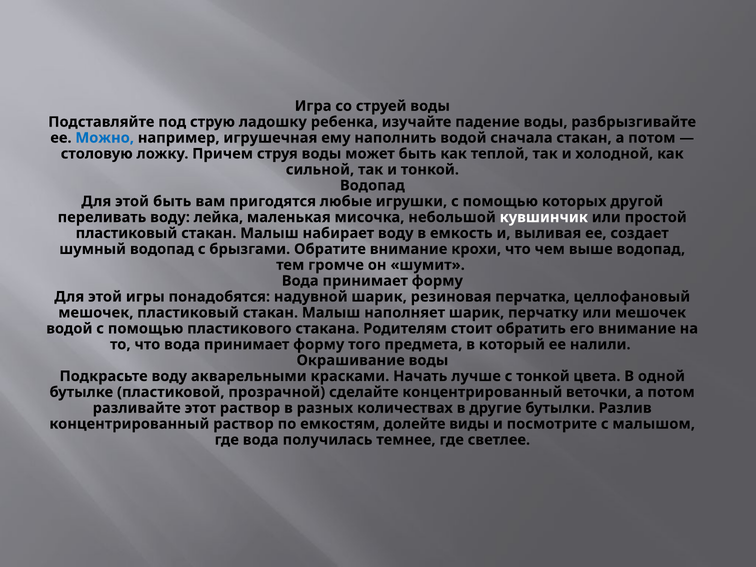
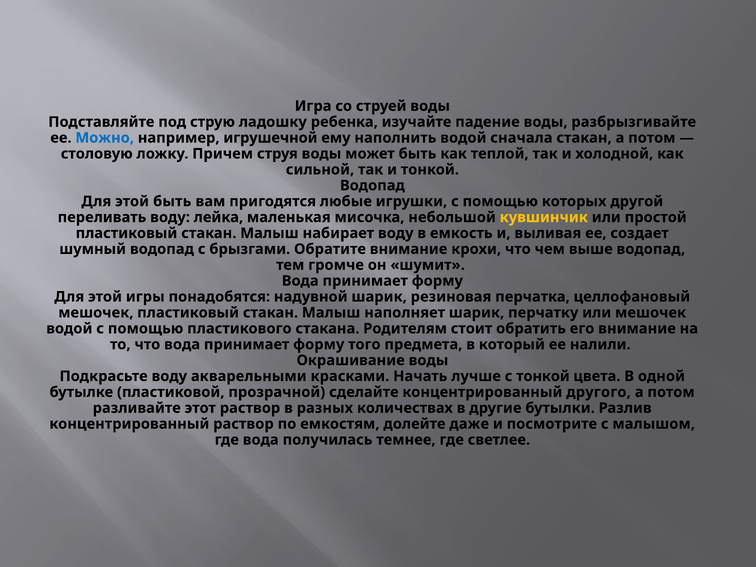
игрушечная: игрушечная -> игрушечной
кувшинчик colour: white -> yellow
веточки: веточки -> другого
виды: виды -> даже
